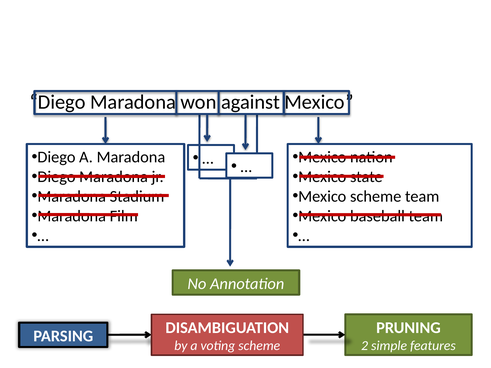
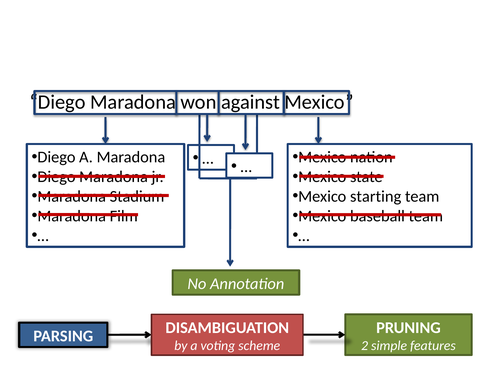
Mexico scheme: scheme -> starting
